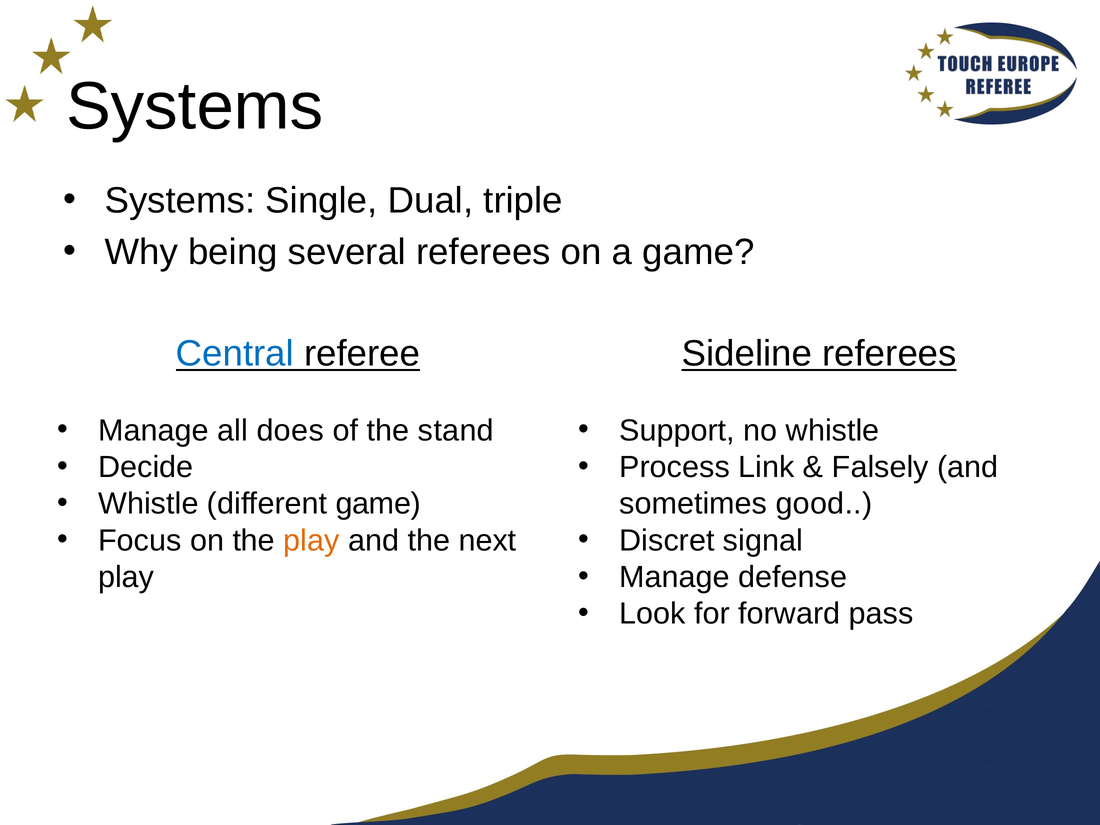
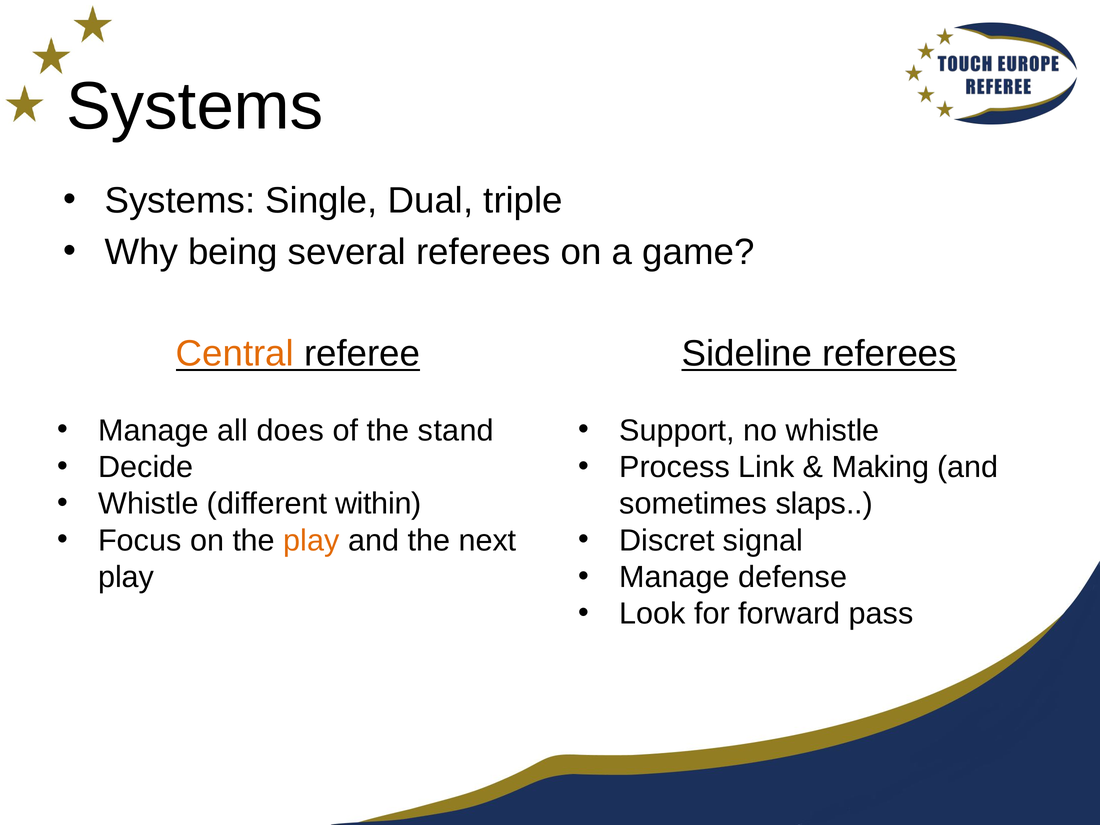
Central colour: blue -> orange
Falsely: Falsely -> Making
different game: game -> within
good: good -> slaps
